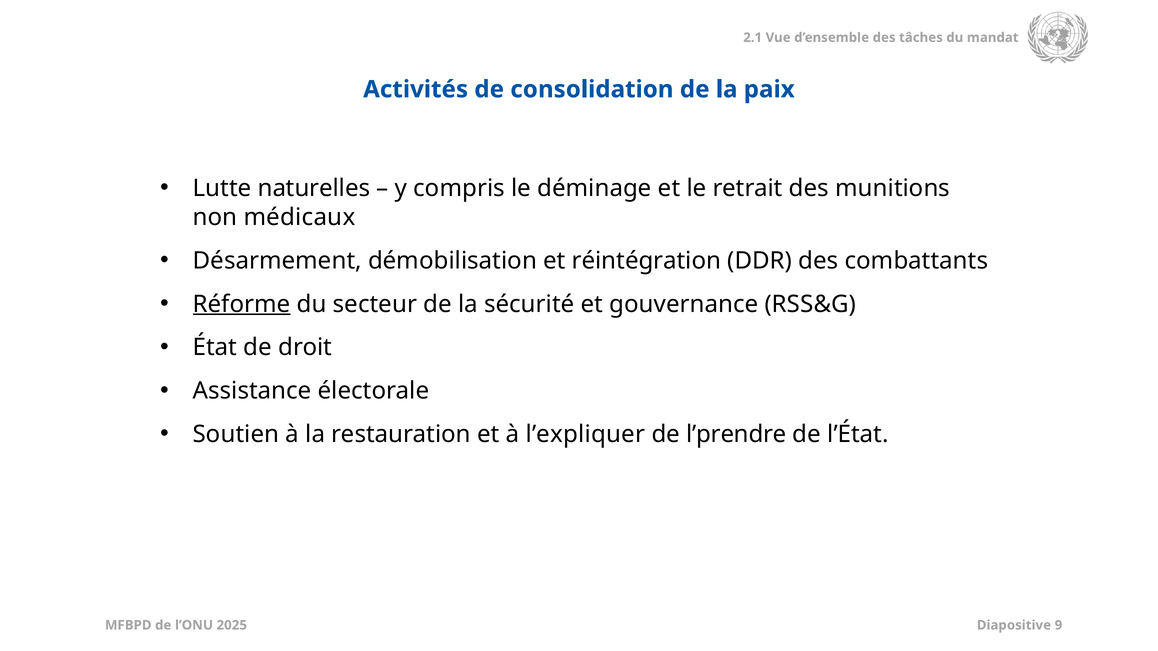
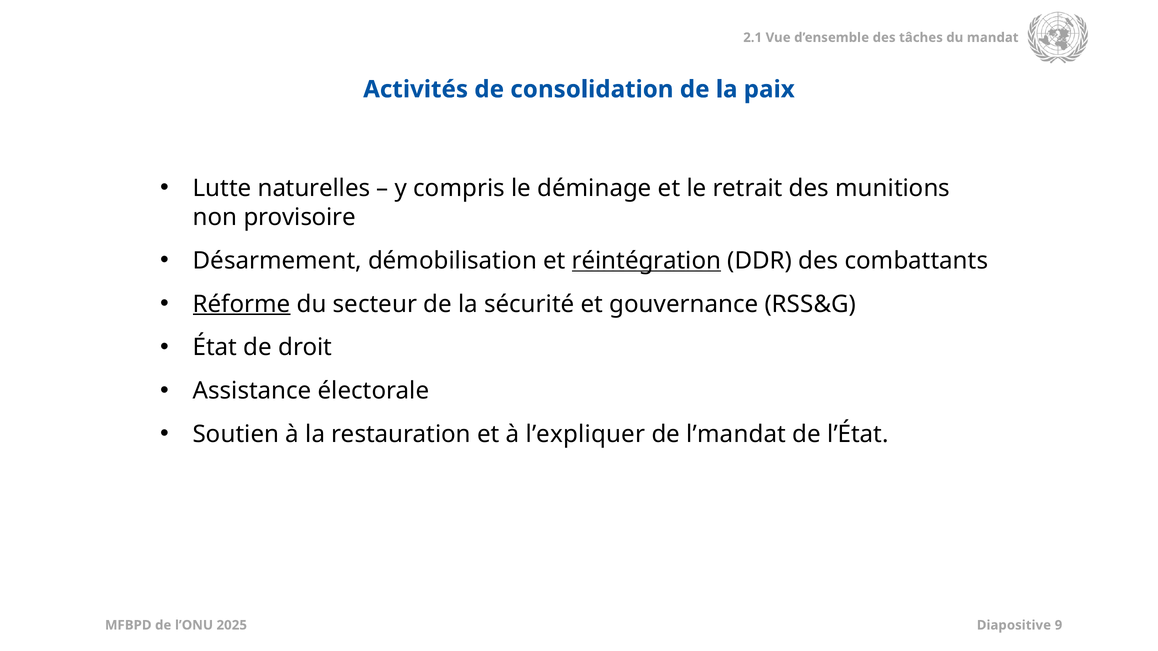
médicaux: médicaux -> provisoire
réintégration underline: none -> present
l’prendre: l’prendre -> l’mandat
